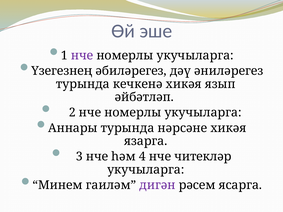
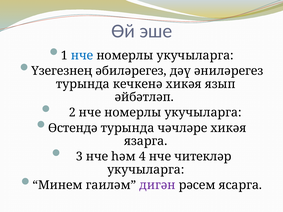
нче at (82, 56) colour: purple -> blue
Аннары: Аннары -> Өстендә
нәрсәне: нәрсәне -> чәчләре
